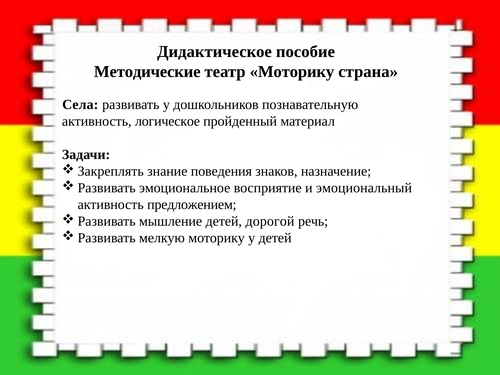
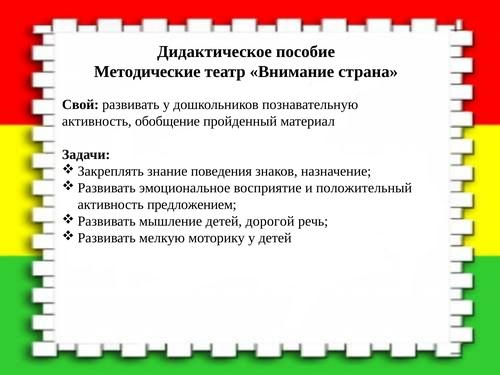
театр Моторику: Моторику -> Внимание
Села: Села -> Свой
логическое: логическое -> обобщение
эмоциональный: эмоциональный -> положительный
